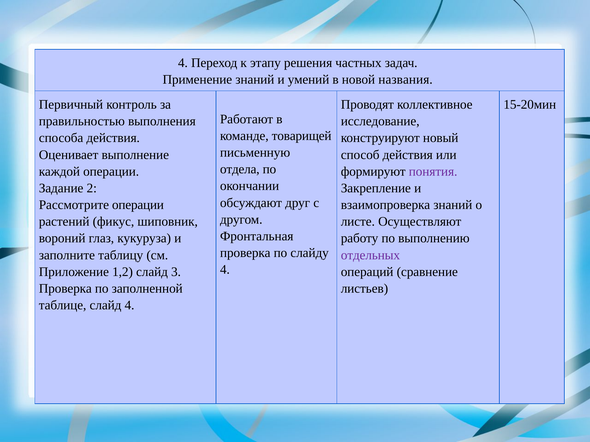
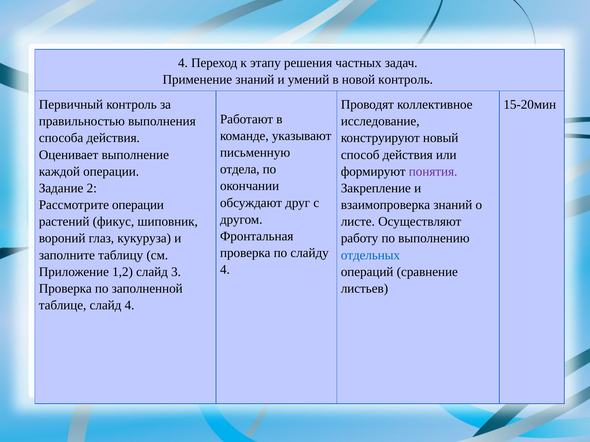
новой названия: названия -> контроль
товарищей: товарищей -> указывают
отдельных colour: purple -> blue
